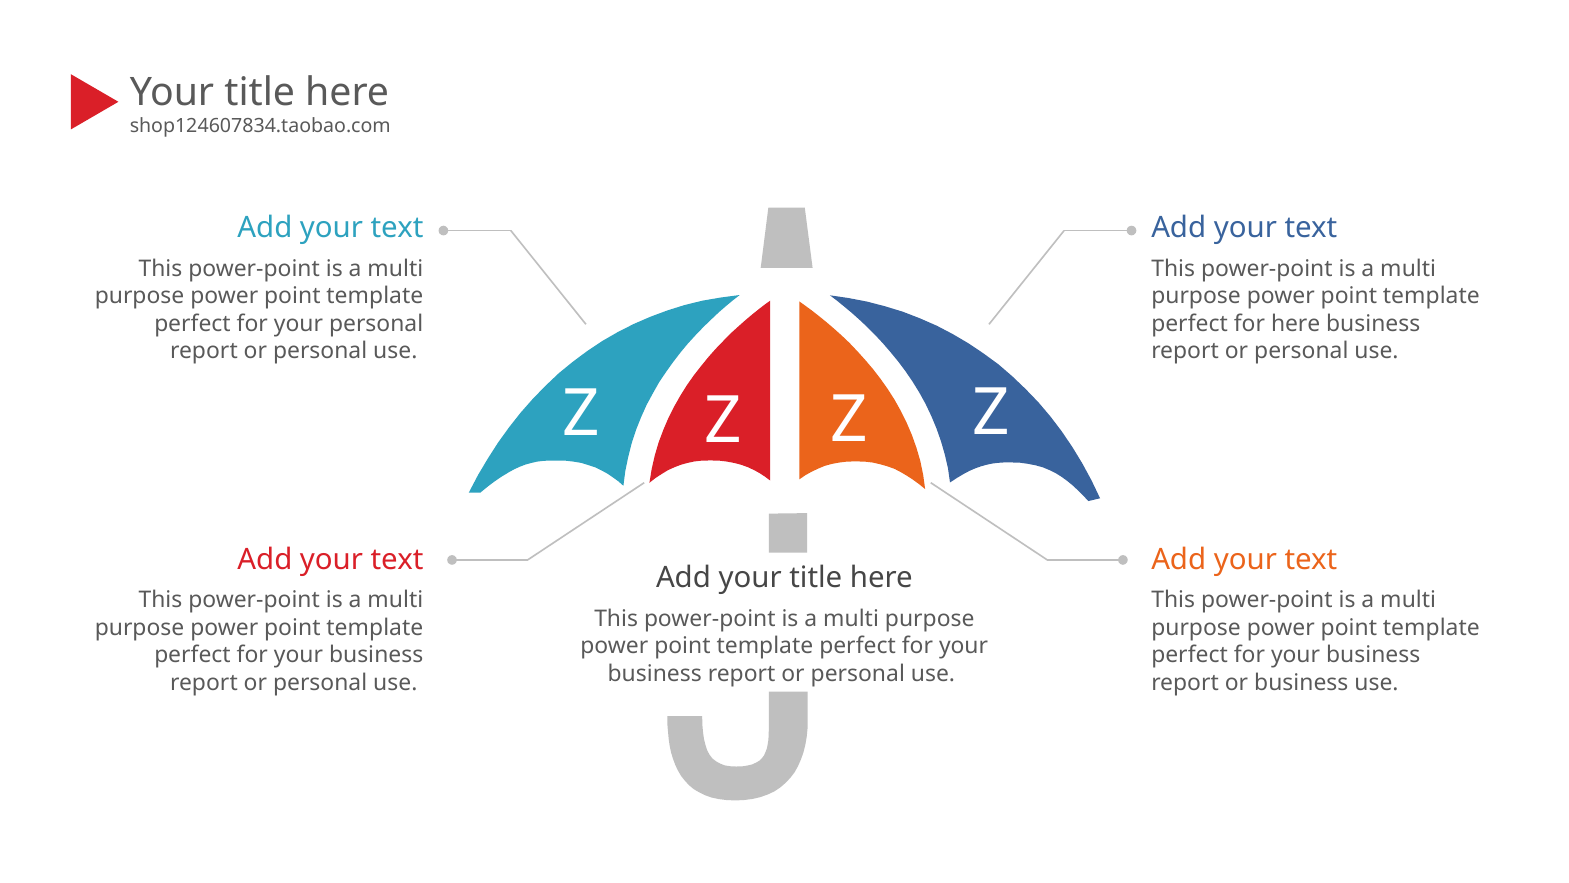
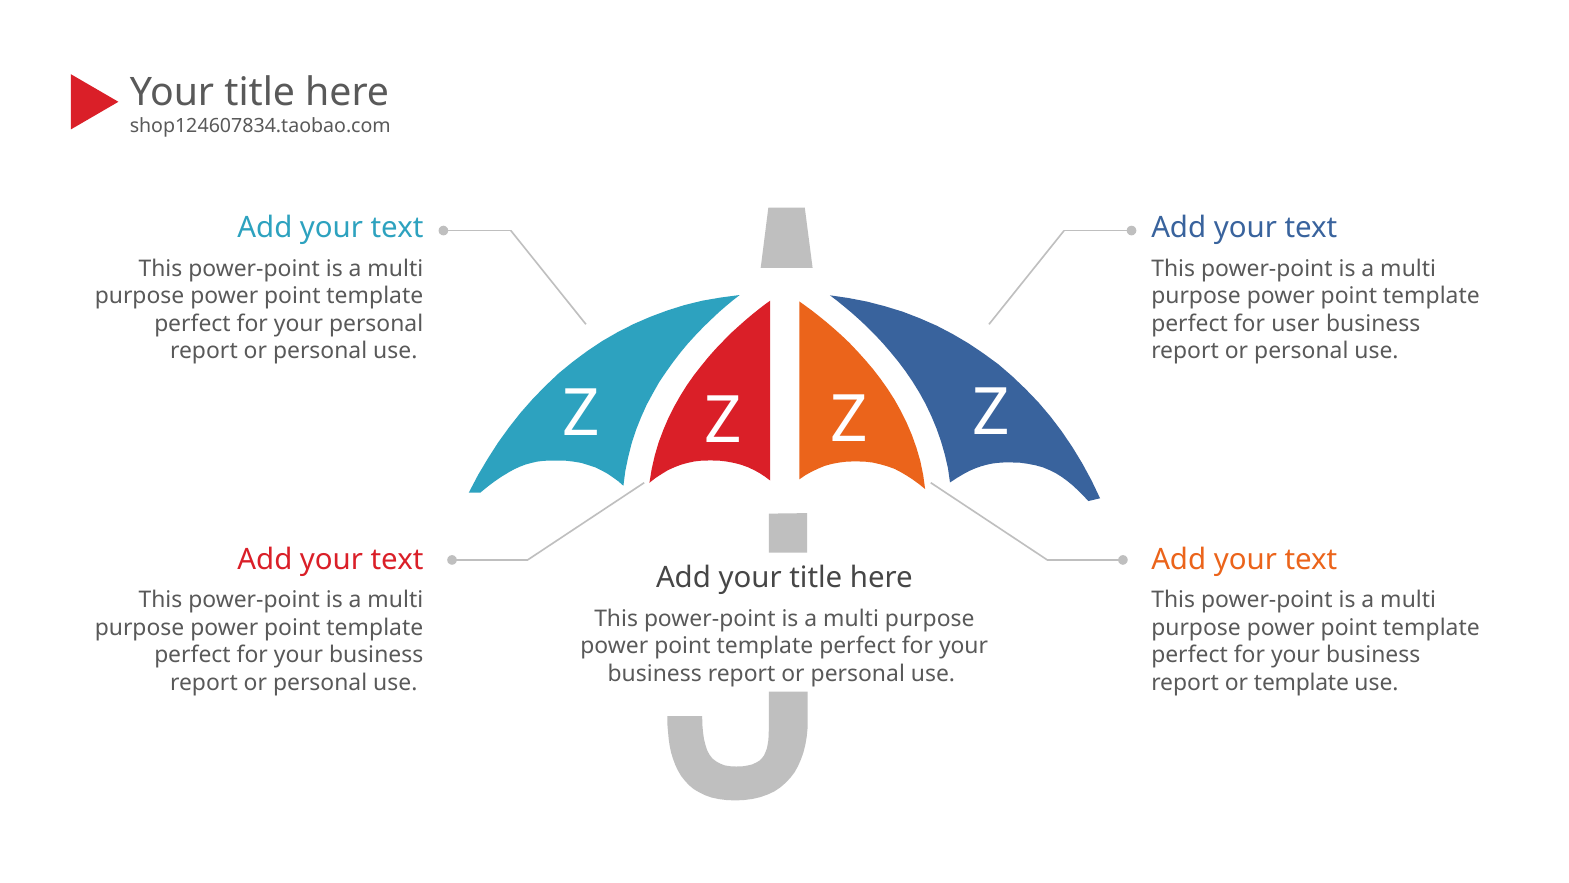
for here: here -> user
or business: business -> template
